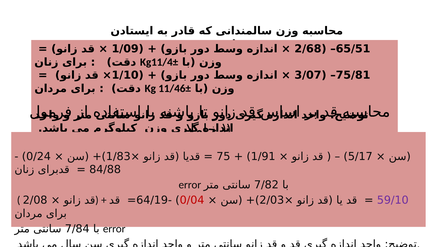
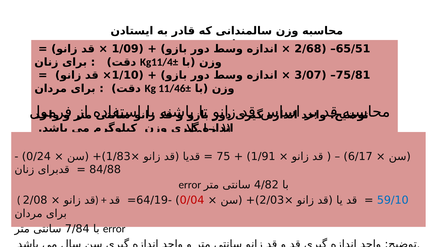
5/17: 5/17 -> 6/17
7/82: 7/82 -> 4/82
59/10 colour: purple -> blue
